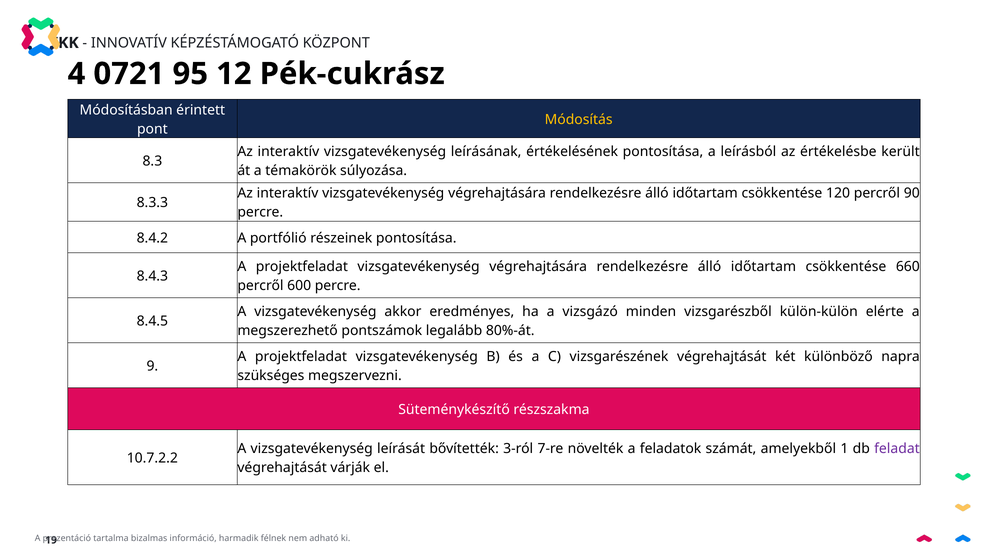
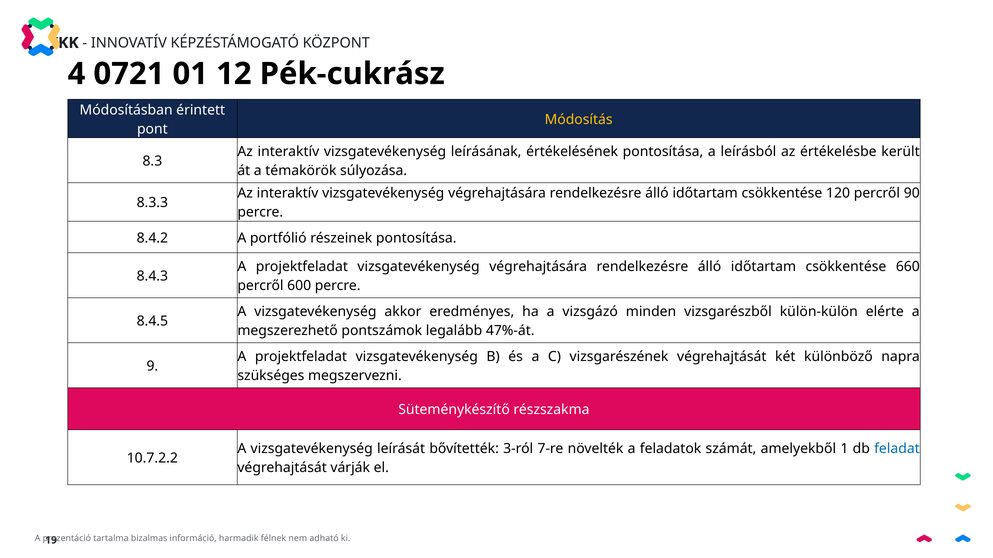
95: 95 -> 01
80%-át: 80%-át -> 47%-át
feladat colour: purple -> blue
